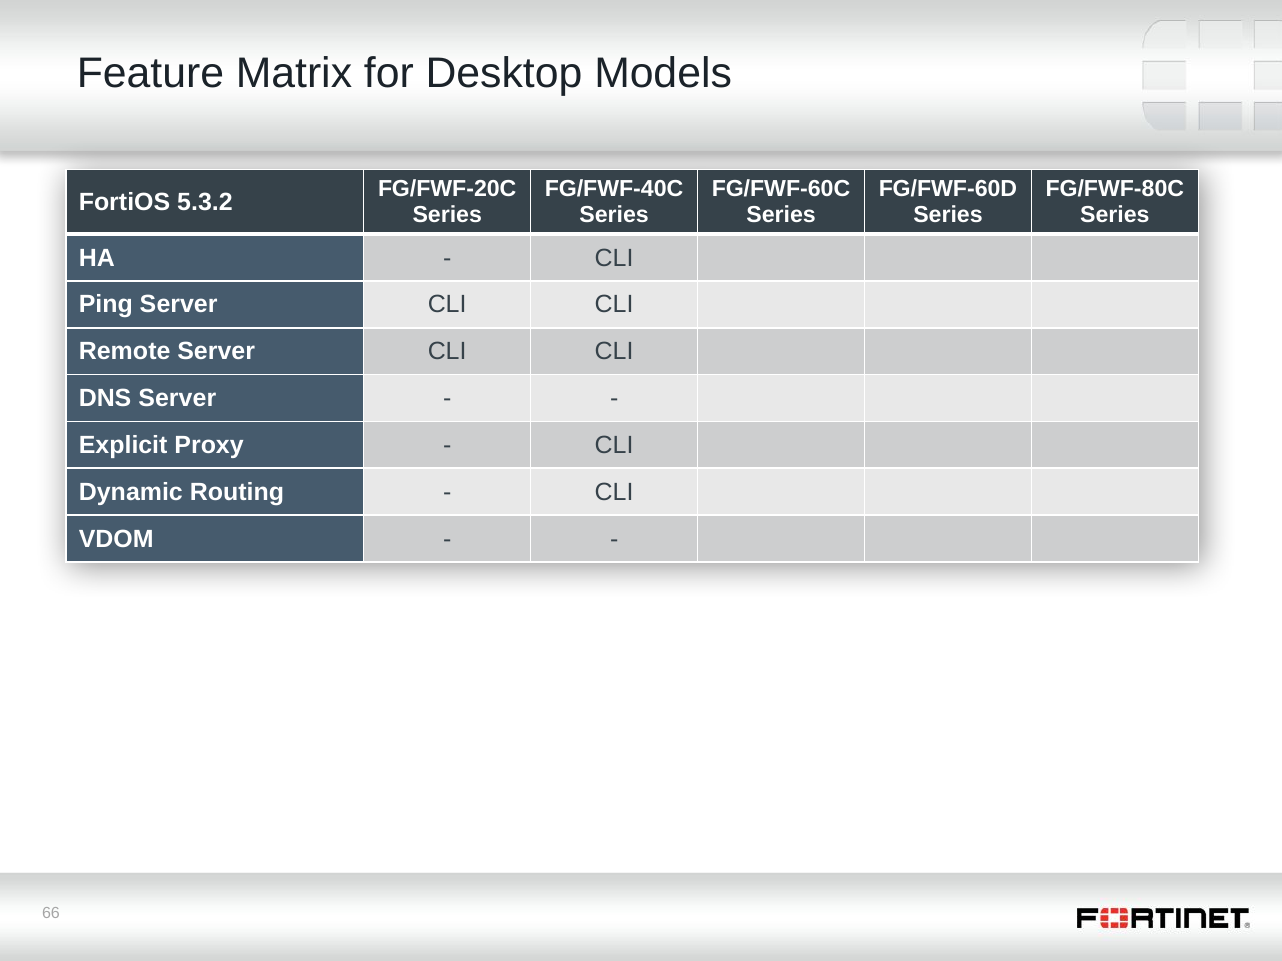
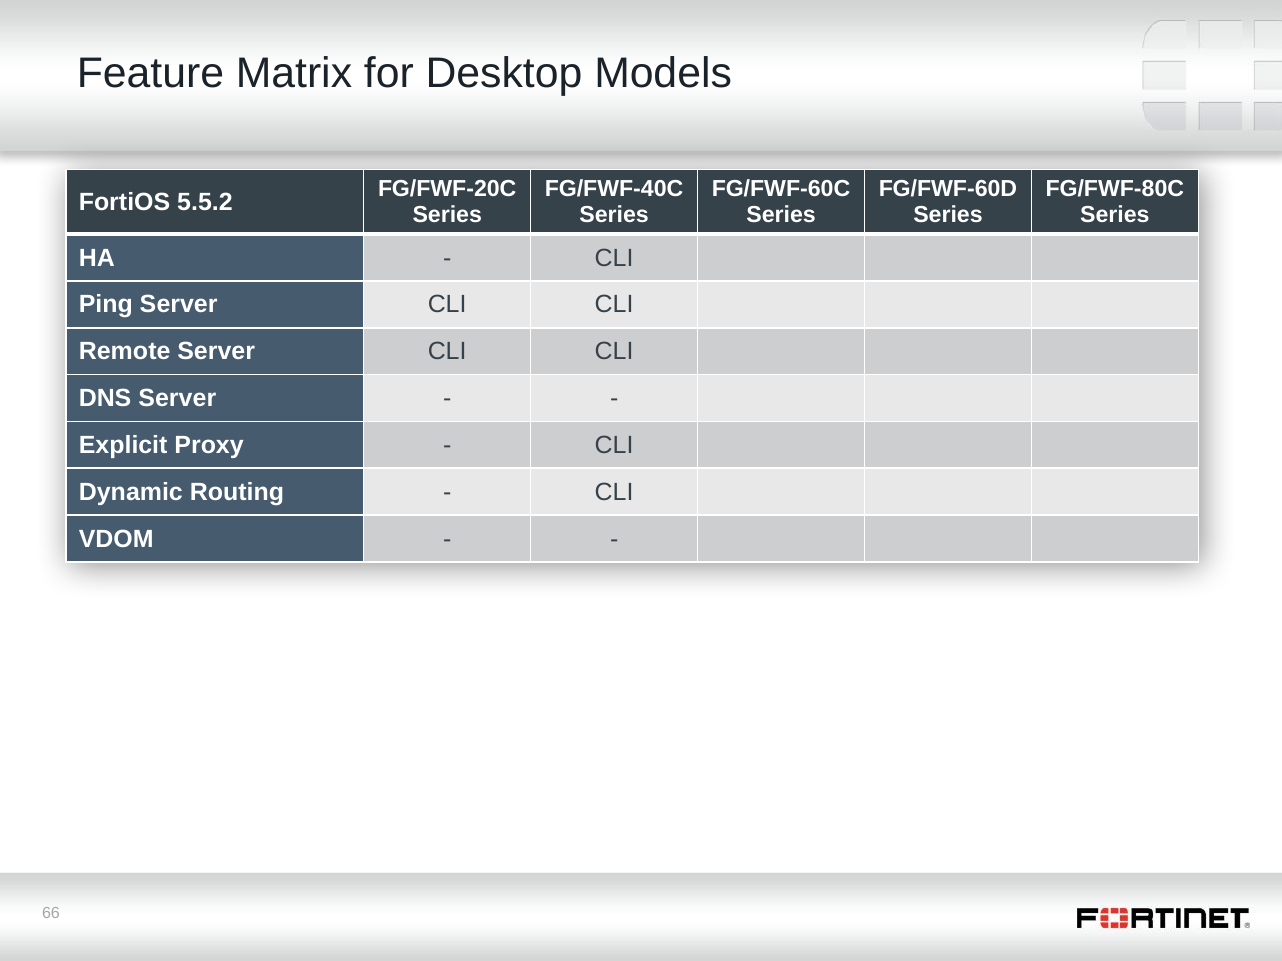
5.3.2: 5.3.2 -> 5.5.2
